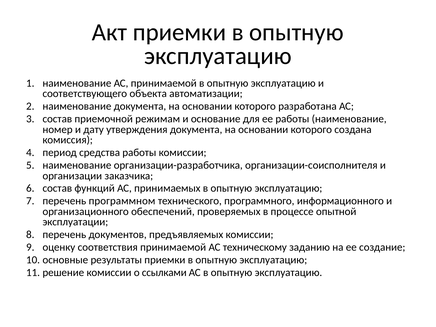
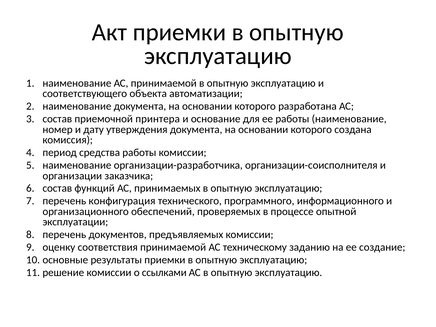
режимам: режимам -> принтера
программном: программном -> конфигурация
